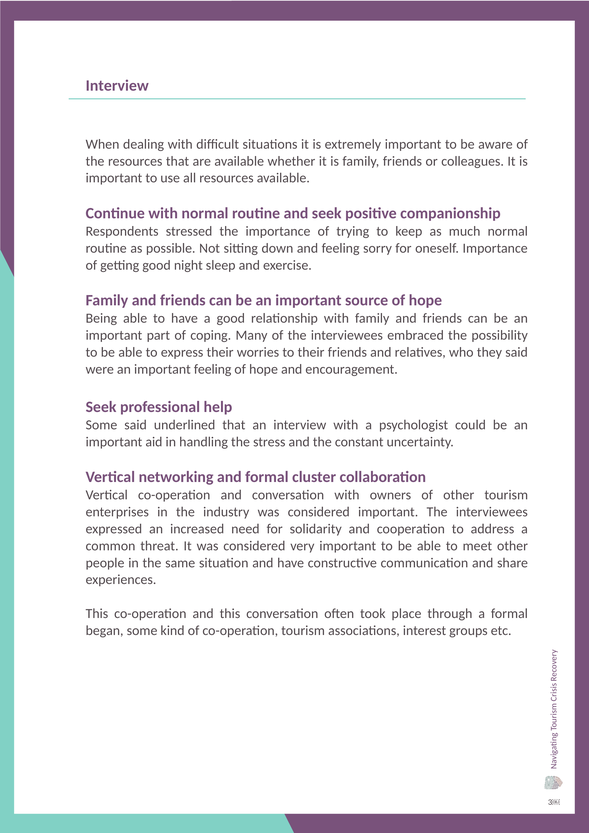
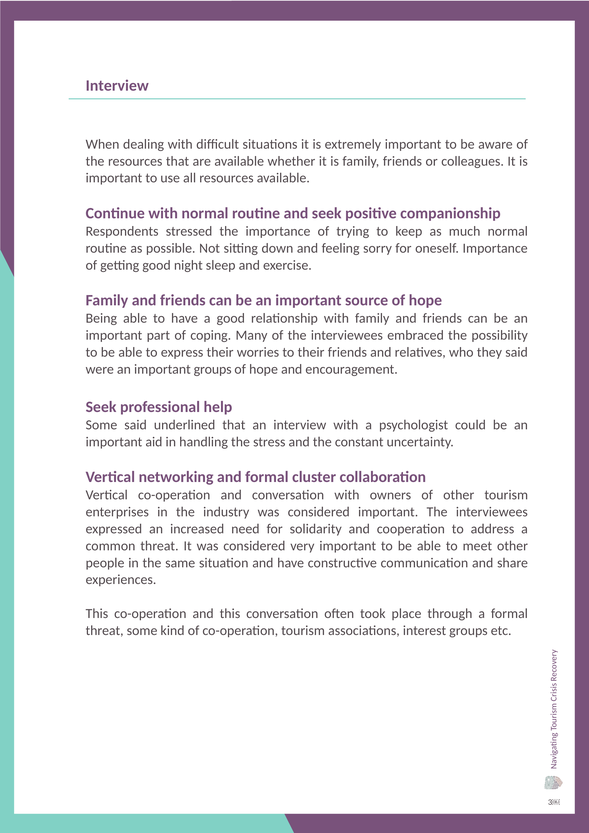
important feeling: feeling -> groups
began at (105, 631): began -> threat
